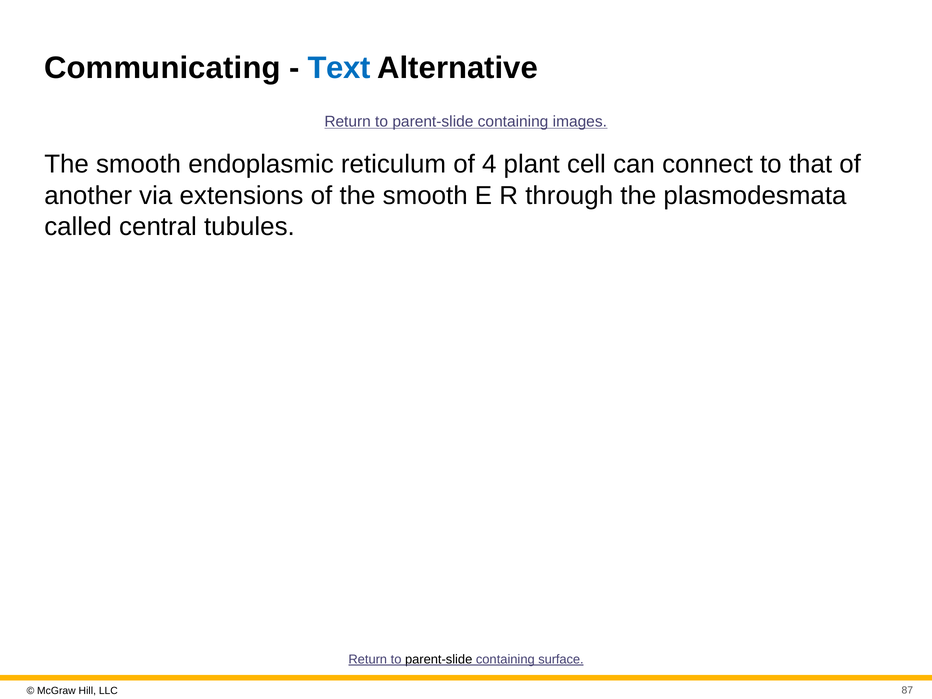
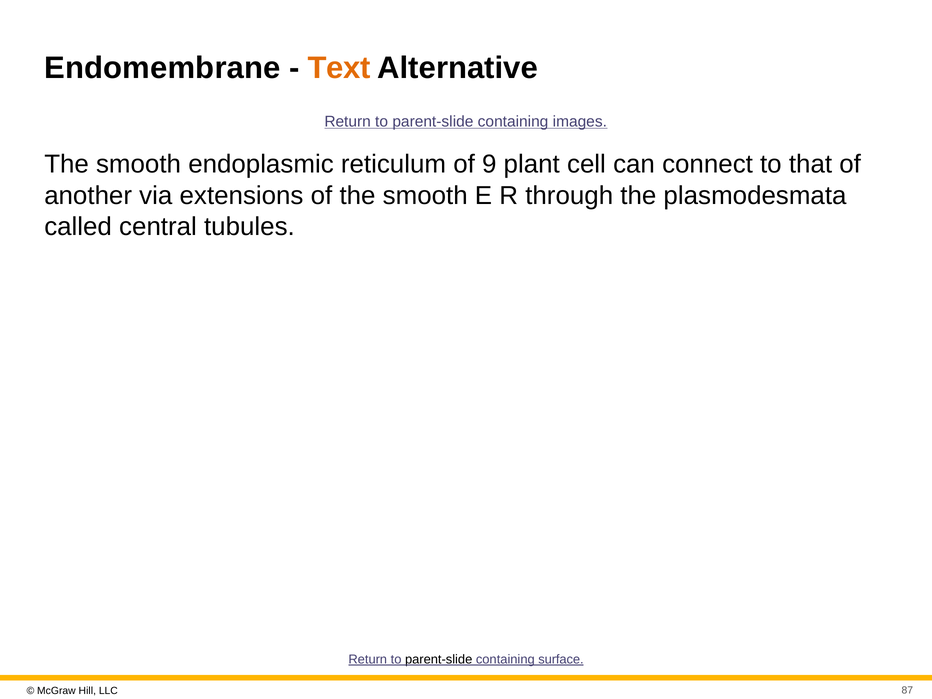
Communicating: Communicating -> Endomembrane
Text colour: blue -> orange
4: 4 -> 9
